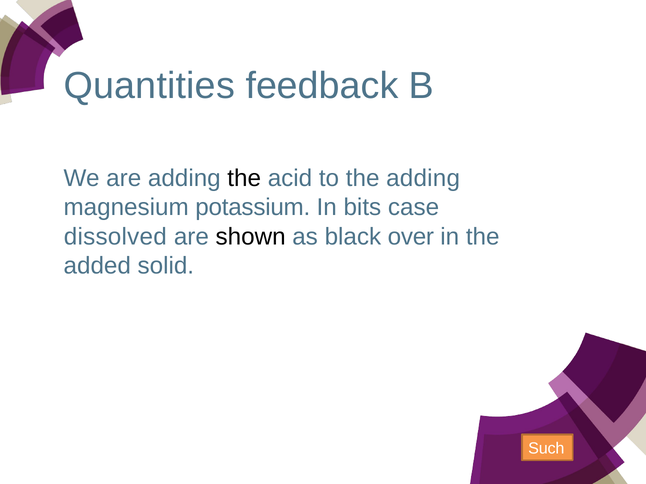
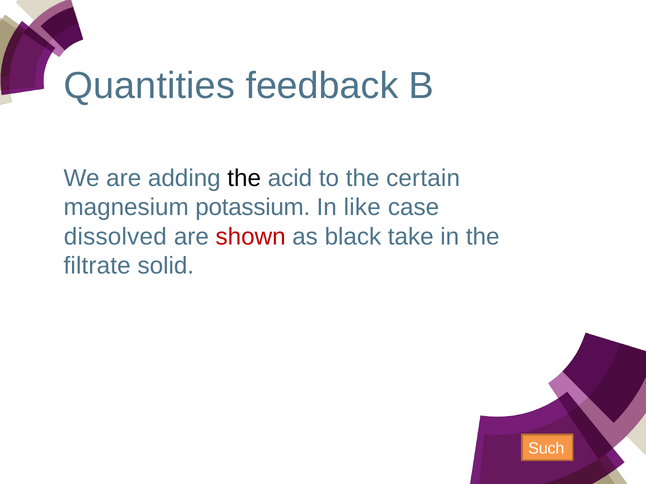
the adding: adding -> certain
bits: bits -> like
shown colour: black -> red
over: over -> take
added: added -> filtrate
